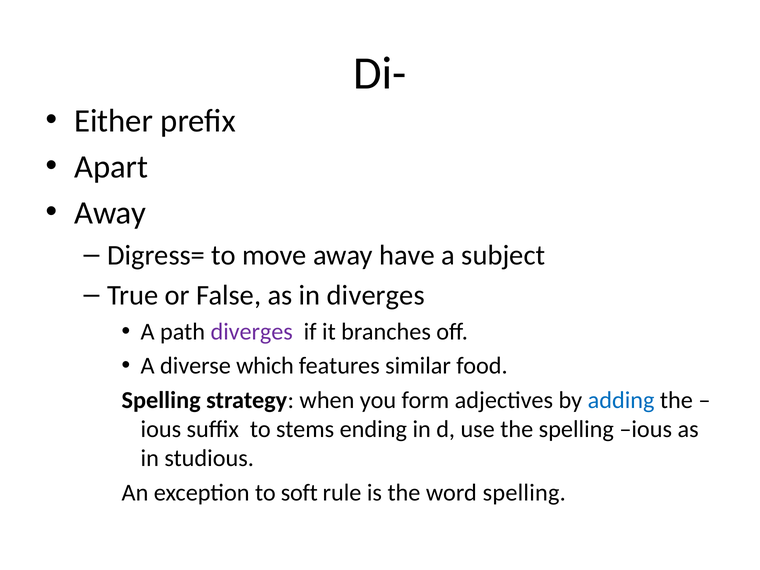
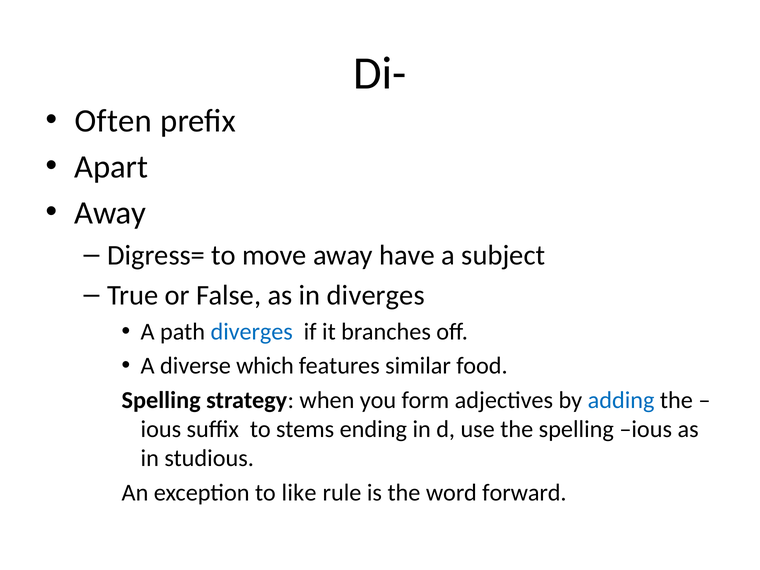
Either: Either -> Often
diverges at (252, 332) colour: purple -> blue
soft: soft -> like
word spelling: spelling -> forward
